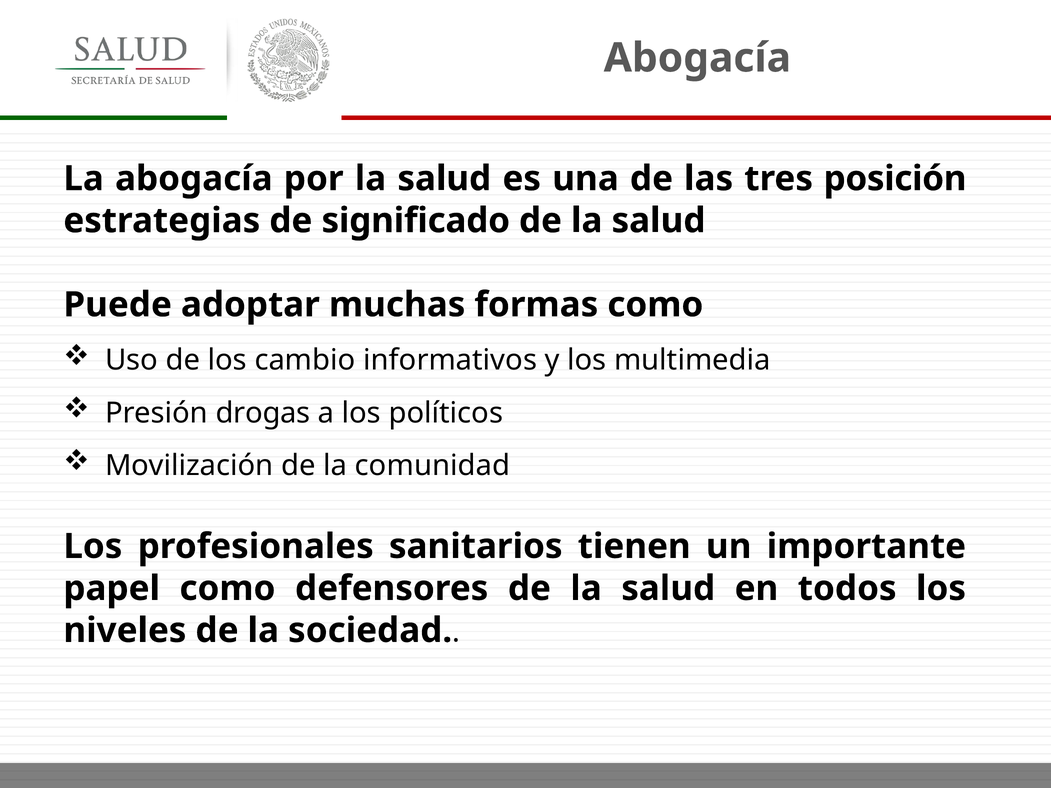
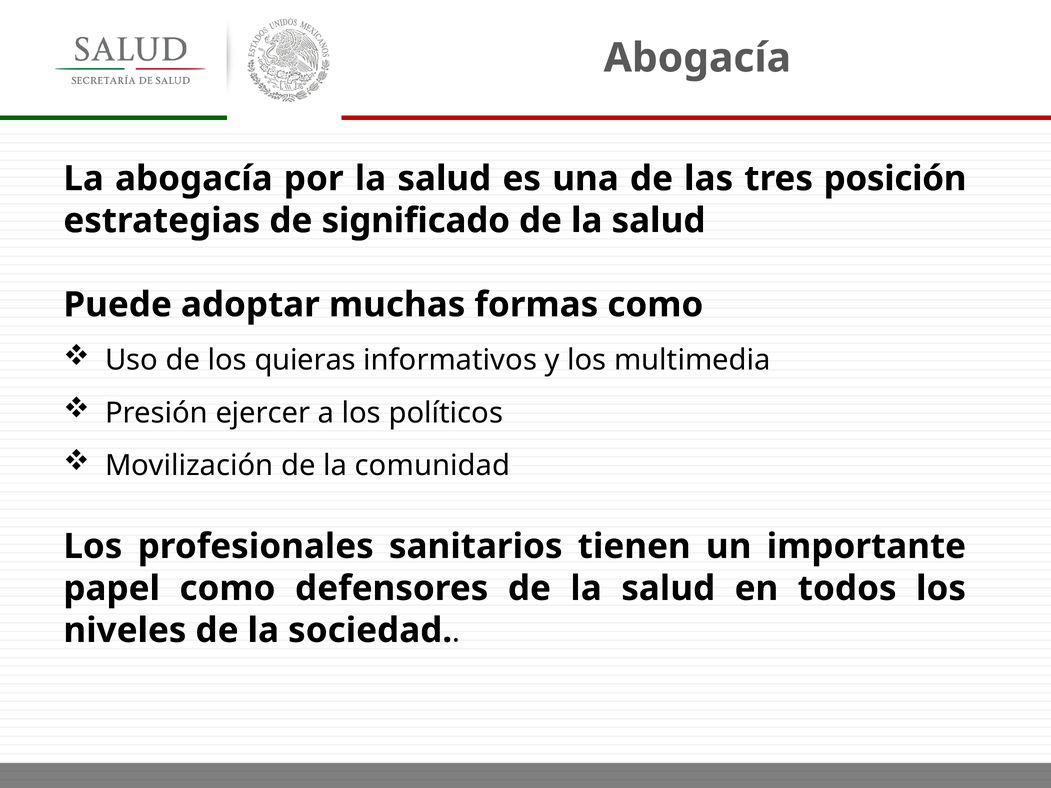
cambio: cambio -> quieras
drogas: drogas -> ejercer
